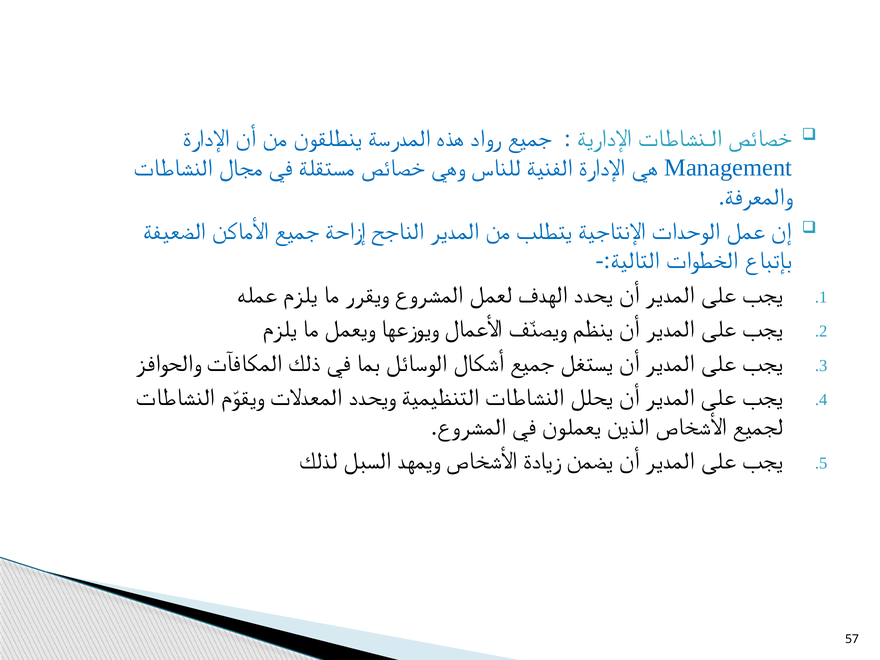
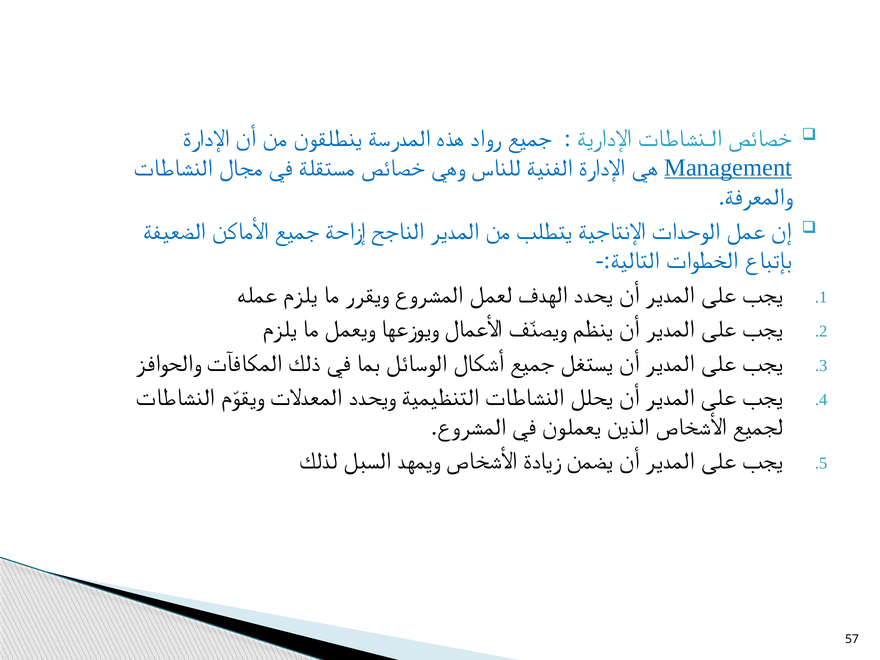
Management underline: none -> present
